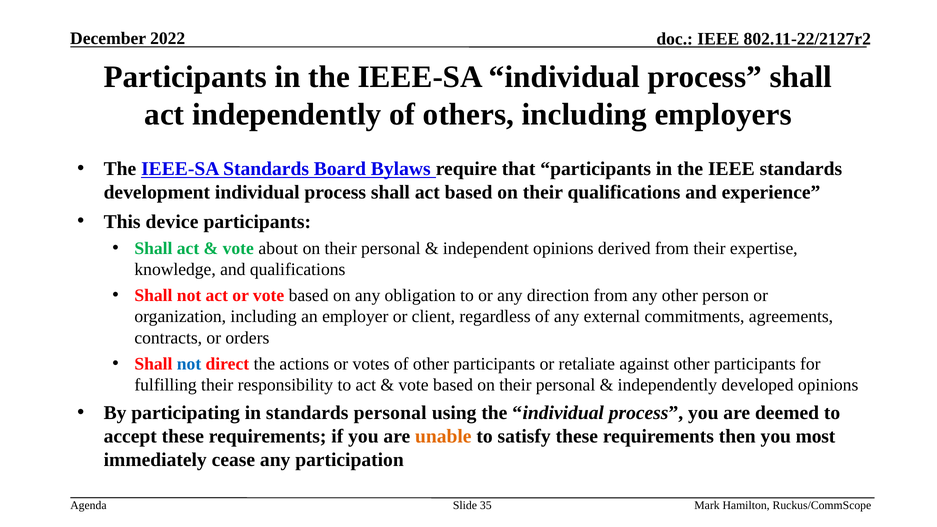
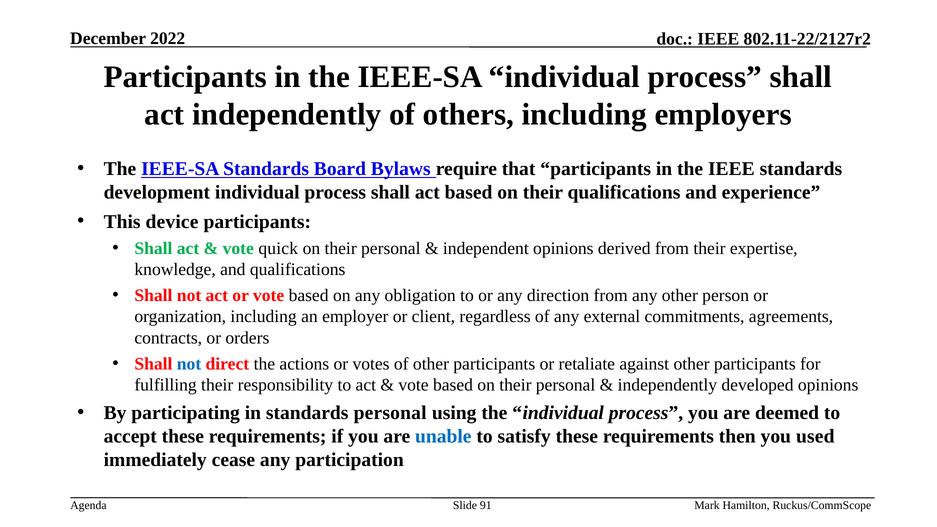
about: about -> quick
unable colour: orange -> blue
most: most -> used
35: 35 -> 91
